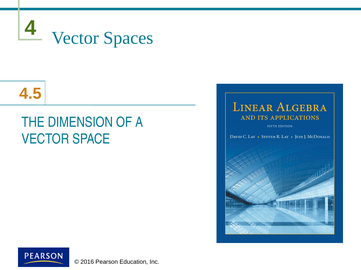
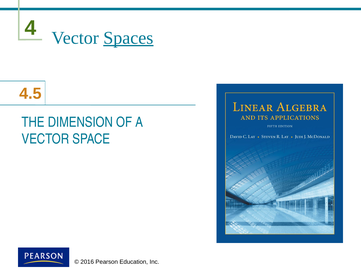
Spaces underline: none -> present
